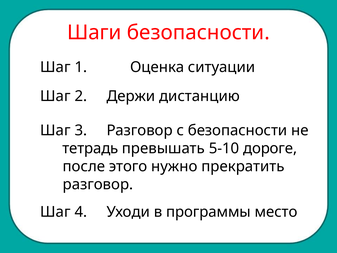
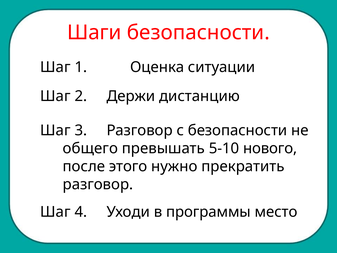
тетрадь: тетрадь -> общего
дороге: дороге -> нового
